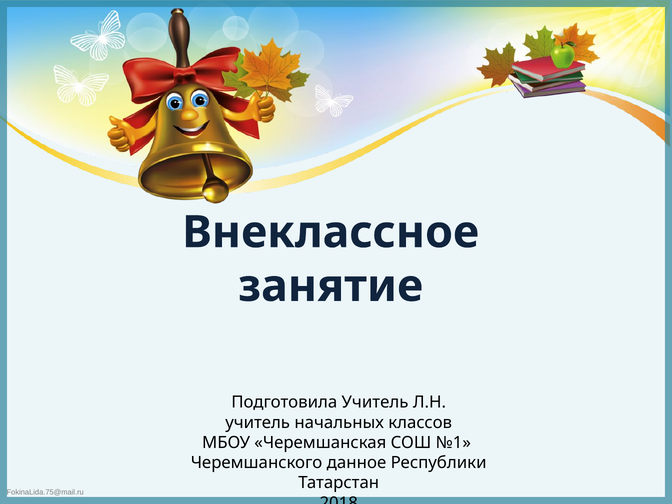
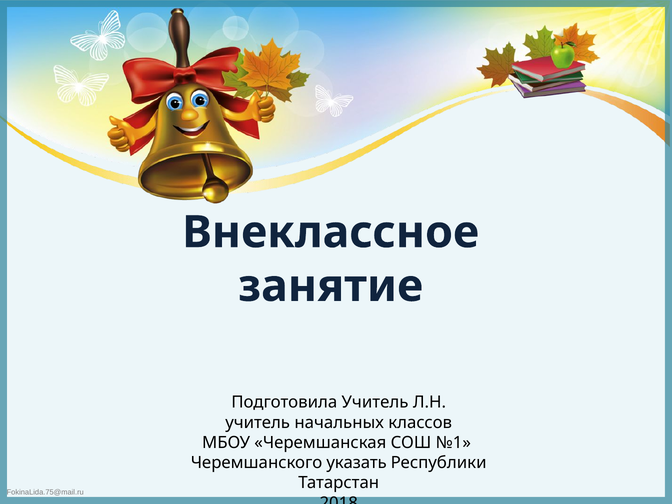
данное: данное -> указать
